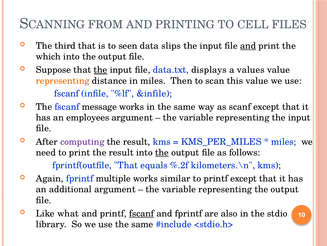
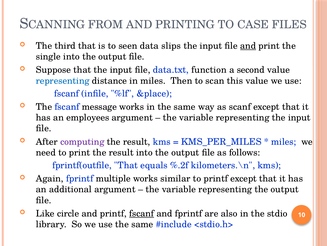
CELL: CELL -> CASE
which: which -> single
the at (100, 70) underline: present -> none
displays: displays -> function
values: values -> second
representing at (63, 81) colour: orange -> blue
&infile: &infile -> &place
the at (162, 152) underline: present -> none
what: what -> circle
